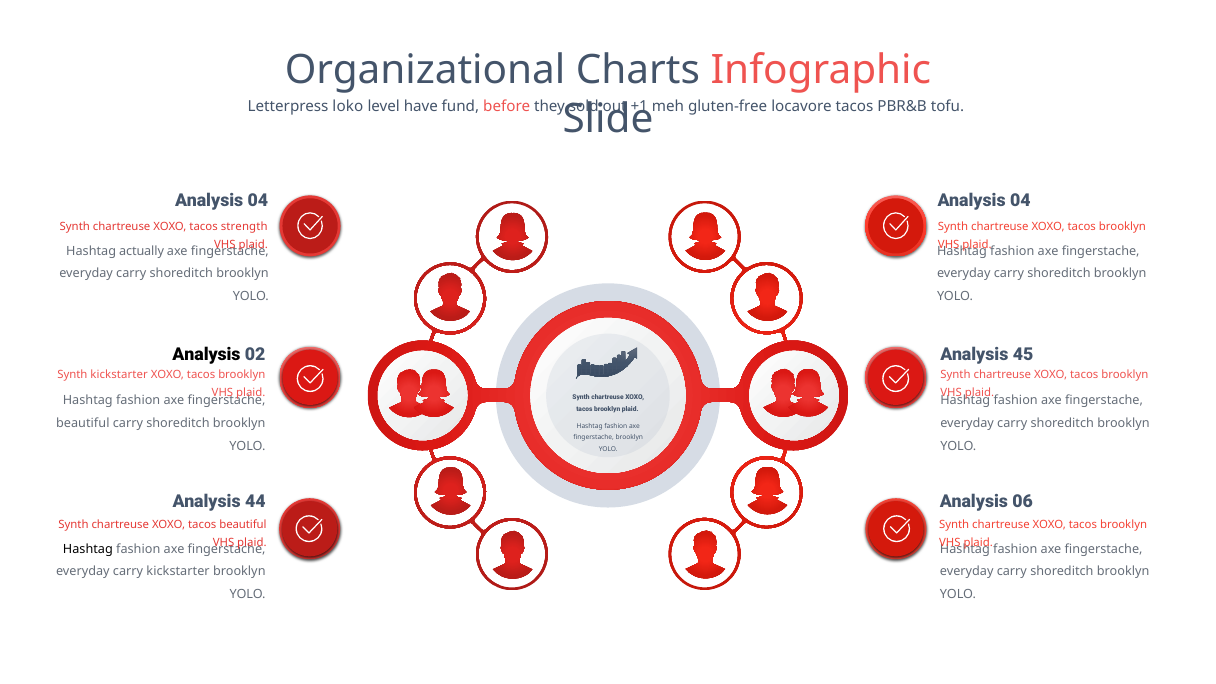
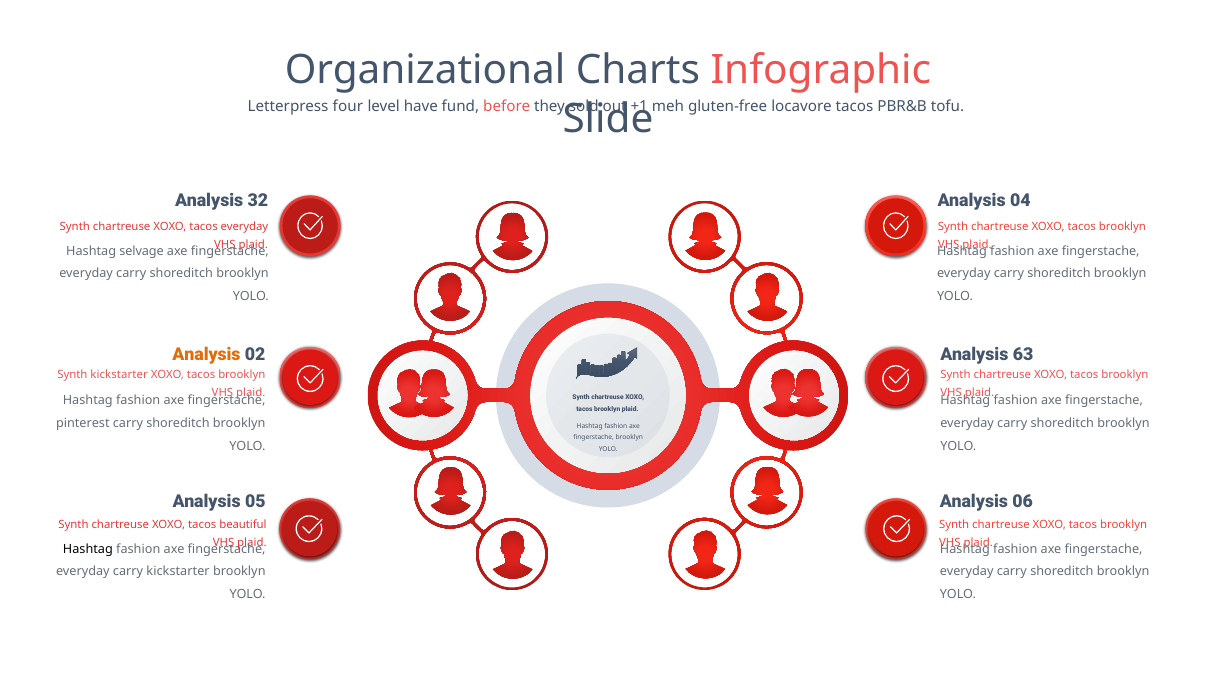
loko: loko -> four
04 at (258, 201): 04 -> 32
tacos strength: strength -> everyday
actually: actually -> selvage
Analysis at (207, 354) colour: black -> orange
45: 45 -> 63
beautiful at (83, 423): beautiful -> pinterest
44: 44 -> 05
